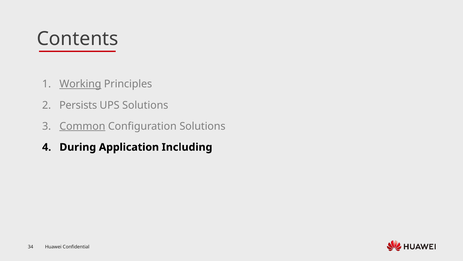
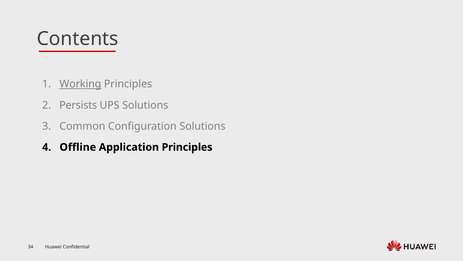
Common underline: present -> none
During: During -> Offline
Application Including: Including -> Principles
